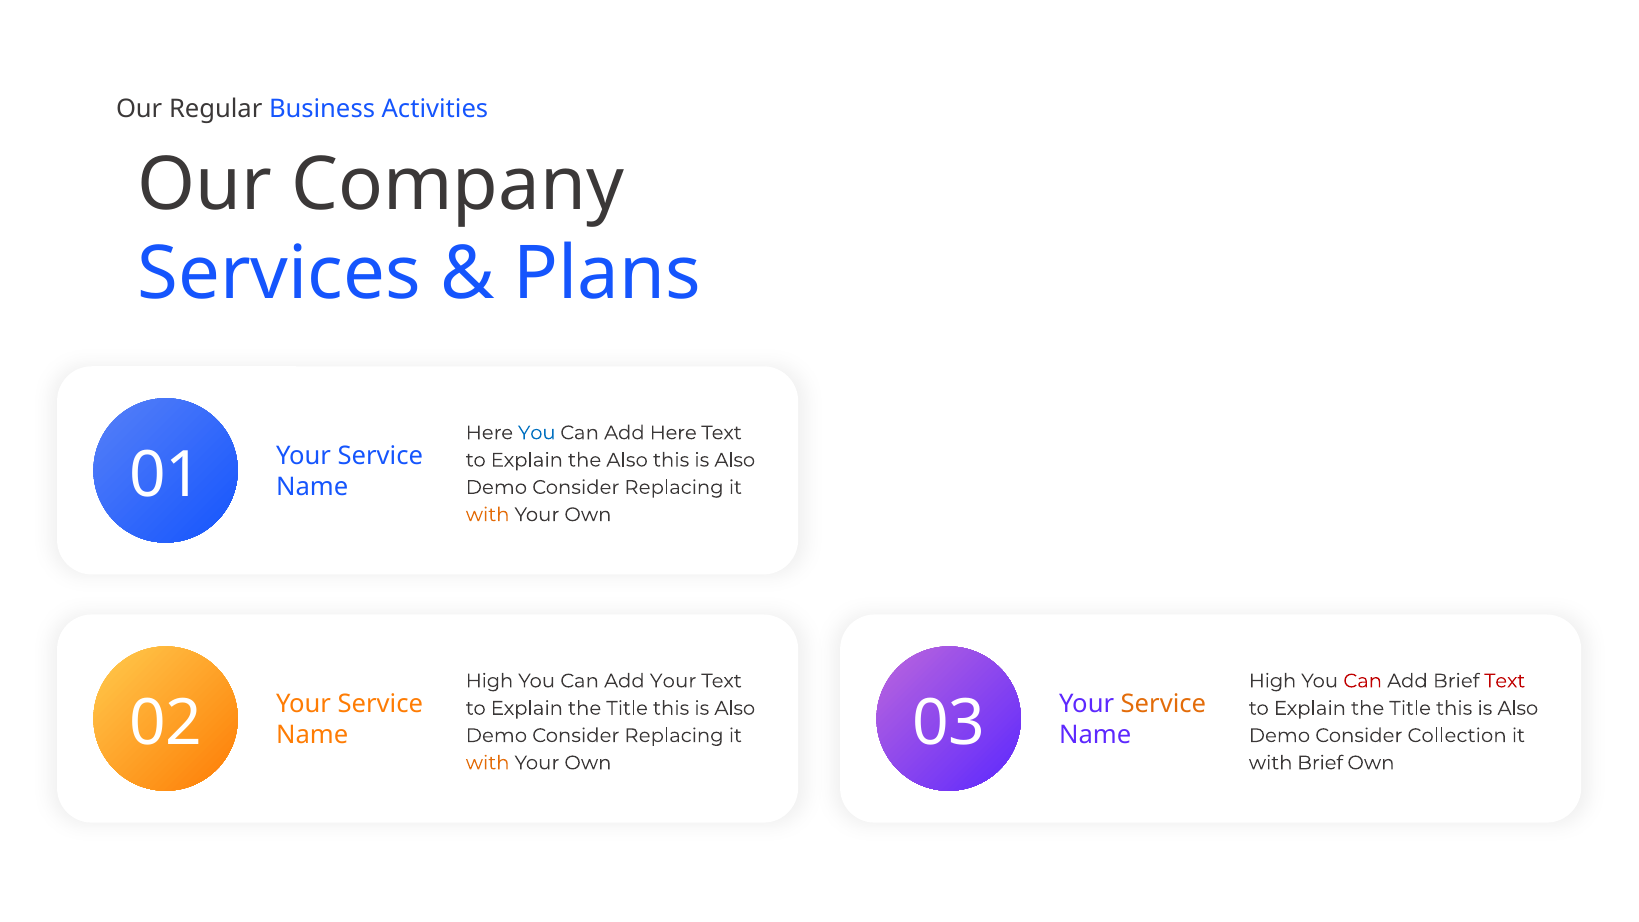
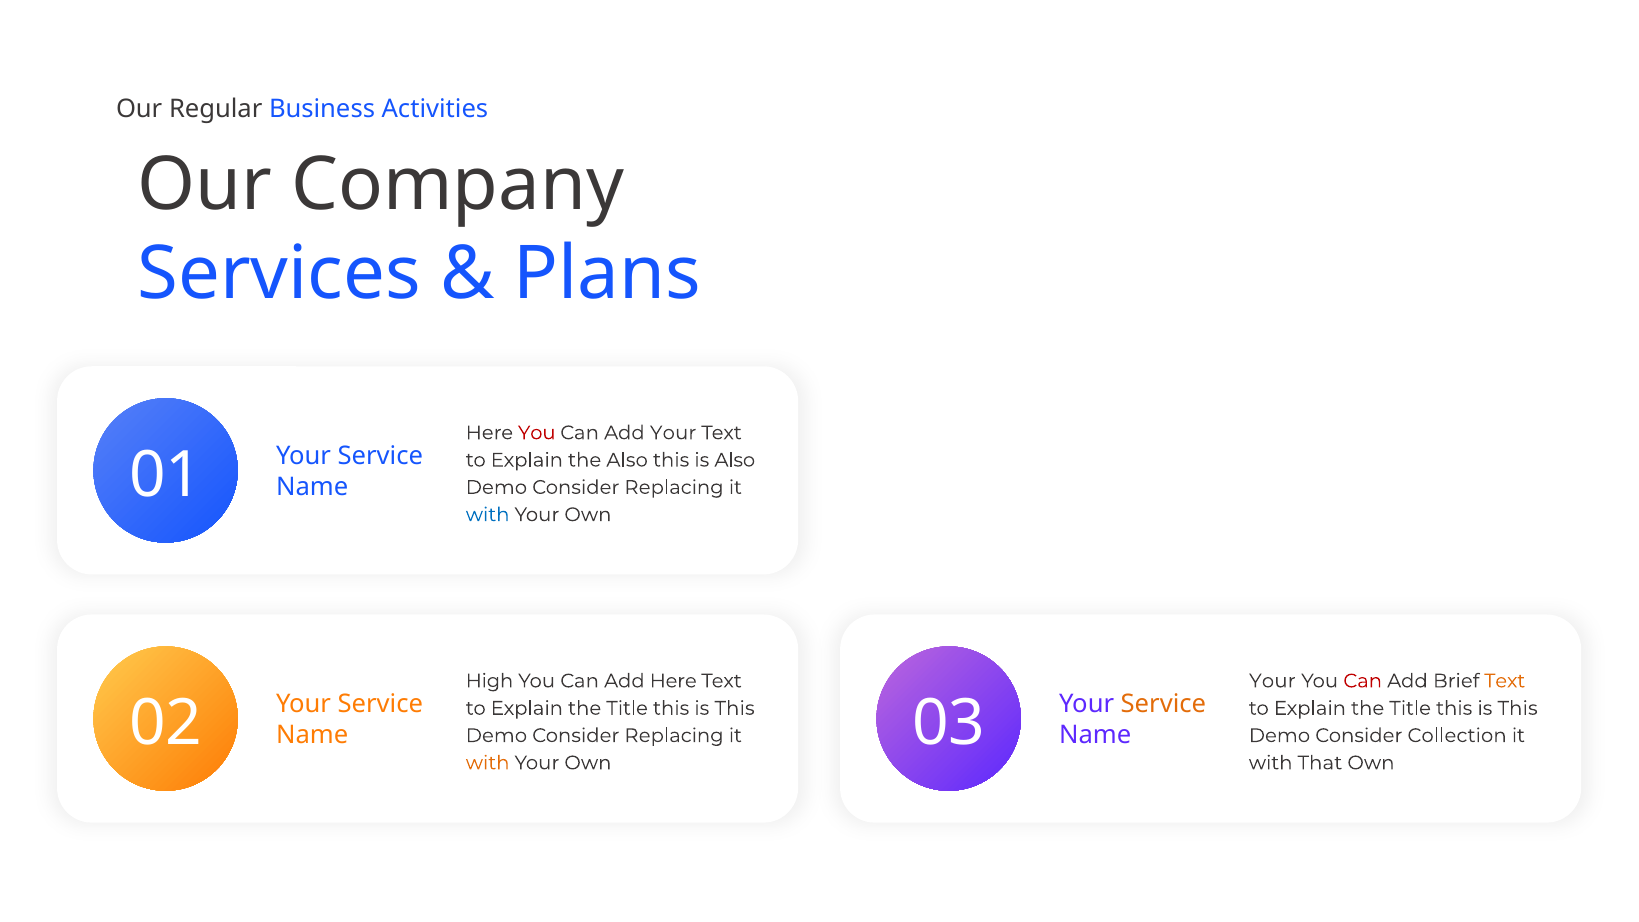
You at (537, 433) colour: blue -> red
Add Here: Here -> Your
with at (488, 515) colour: orange -> blue
Add Your: Your -> Here
High at (1273, 681): High -> Your
Text at (1505, 681) colour: red -> orange
Also at (735, 708): Also -> This
Also at (1518, 708): Also -> This
with Brief: Brief -> That
